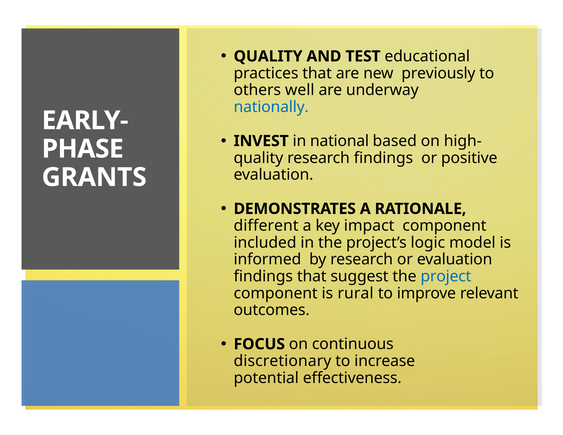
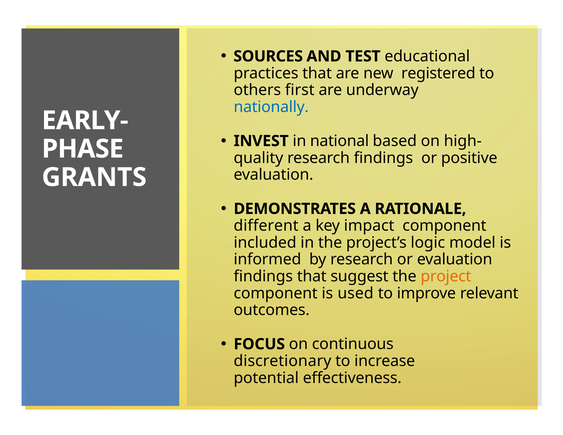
QUALITY at (268, 56): QUALITY -> SOURCES
previously: previously -> registered
well: well -> first
project colour: blue -> orange
rural: rural -> used
